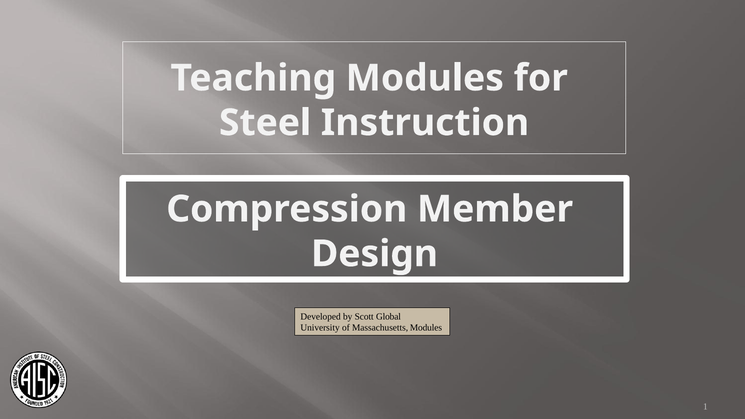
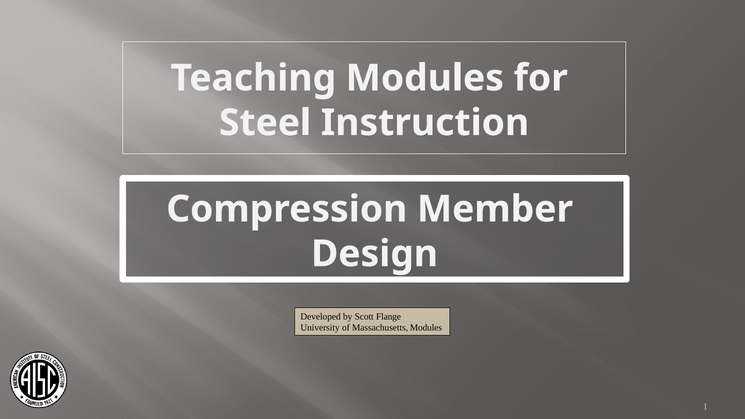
Global: Global -> Flange
